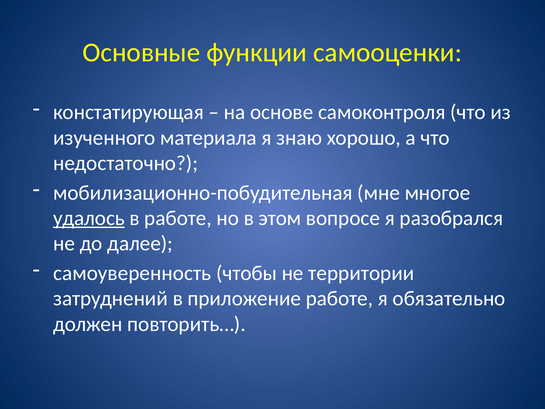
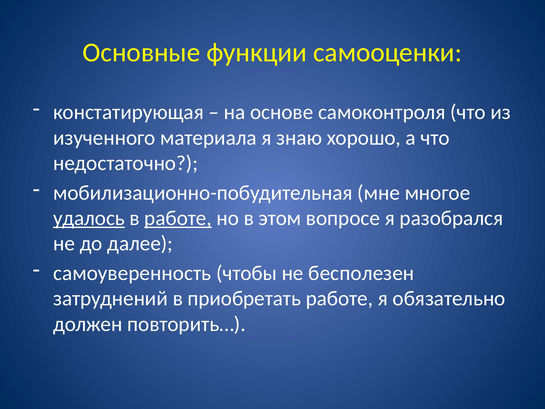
работе at (178, 218) underline: none -> present
территории: территории -> бесполезен
приложение: приложение -> приобретать
